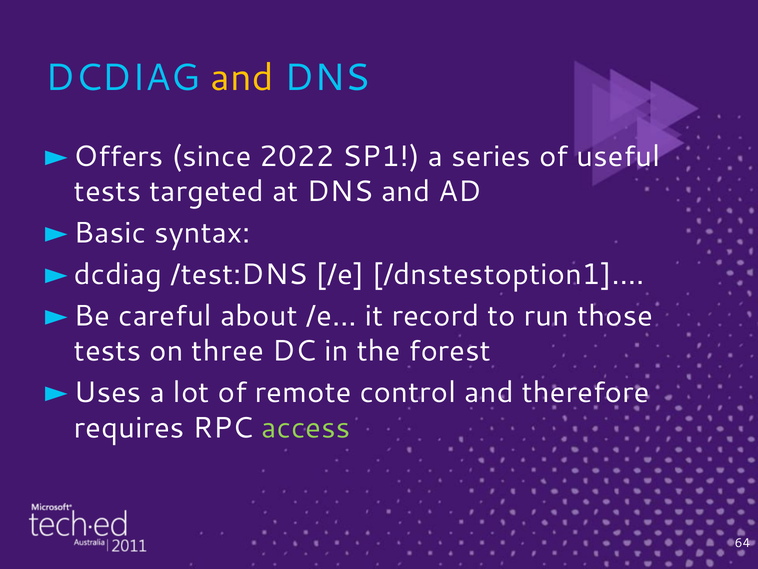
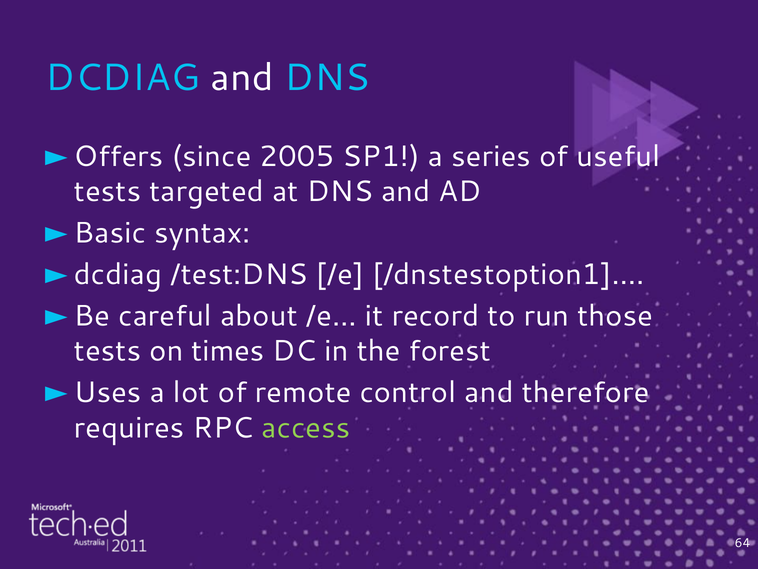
and at (242, 78) colour: yellow -> white
2022: 2022 -> 2005
three: three -> times
